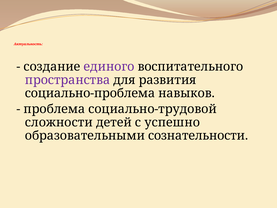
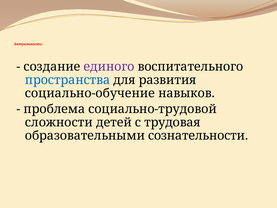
пространства colour: purple -> blue
социально-проблема: социально-проблема -> социально-обучение
успешно: успешно -> трудовая
